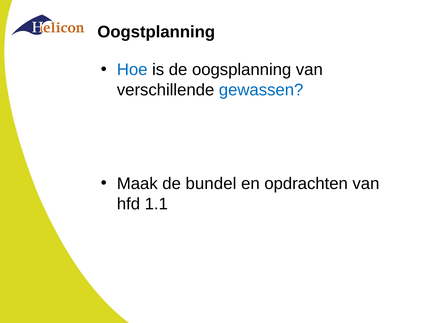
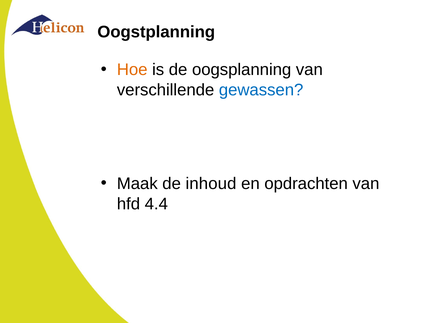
Hoe colour: blue -> orange
bundel: bundel -> inhoud
1.1: 1.1 -> 4.4
